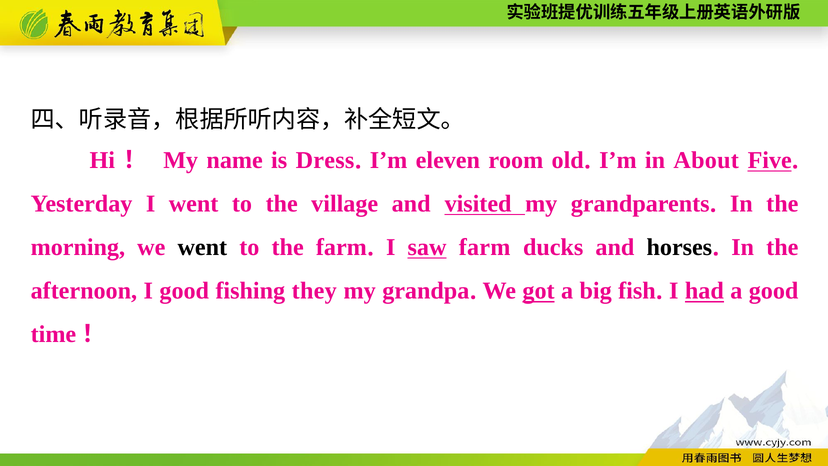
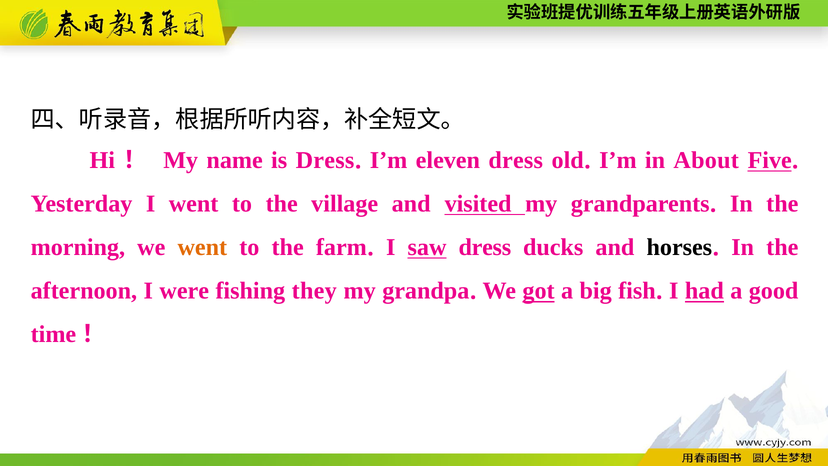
eleven room: room -> dress
went at (202, 247) colour: black -> orange
saw farm: farm -> dress
I good: good -> were
